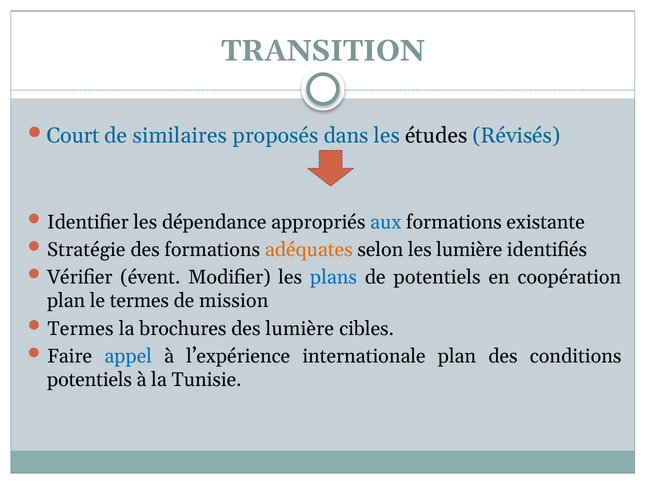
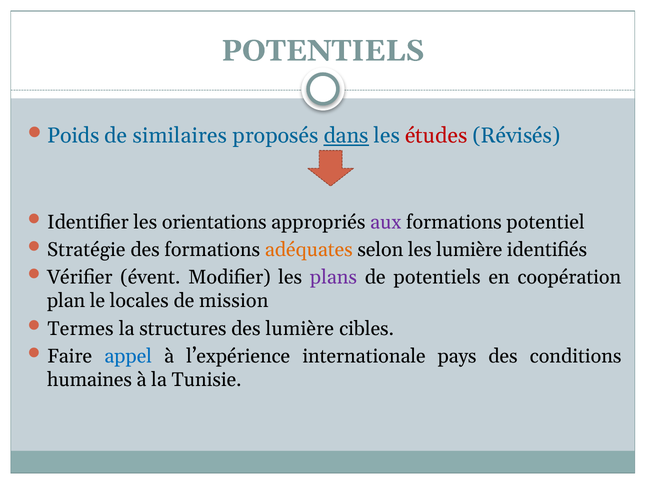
TRANSITION at (323, 51): TRANSITION -> POTENTIELS
Court: Court -> Poids
dans underline: none -> present
études colour: black -> red
dépendance: dépendance -> orientations
aux colour: blue -> purple
existante: existante -> potentiel
plans colour: blue -> purple
le termes: termes -> locales
brochures: brochures -> structures
internationale plan: plan -> pays
potentiels at (89, 380): potentiels -> humaines
